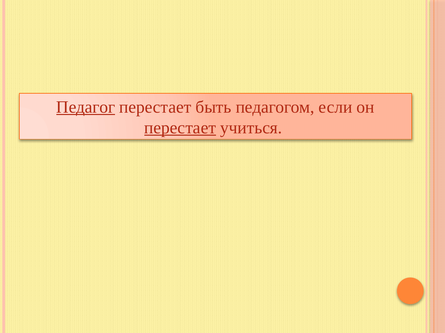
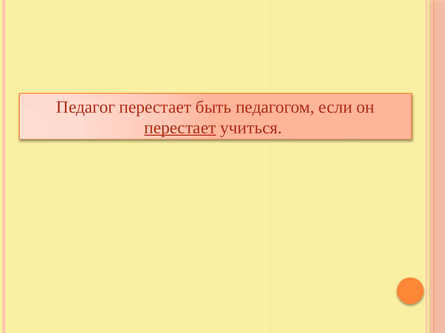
Педагог underline: present -> none
